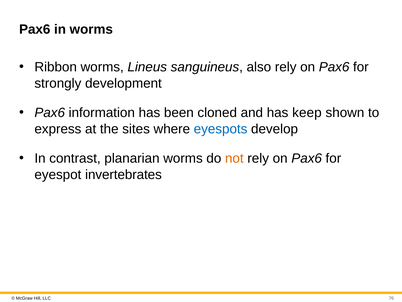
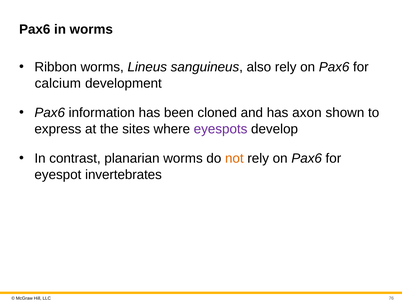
strongly: strongly -> calcium
keep: keep -> axon
eyespots colour: blue -> purple
